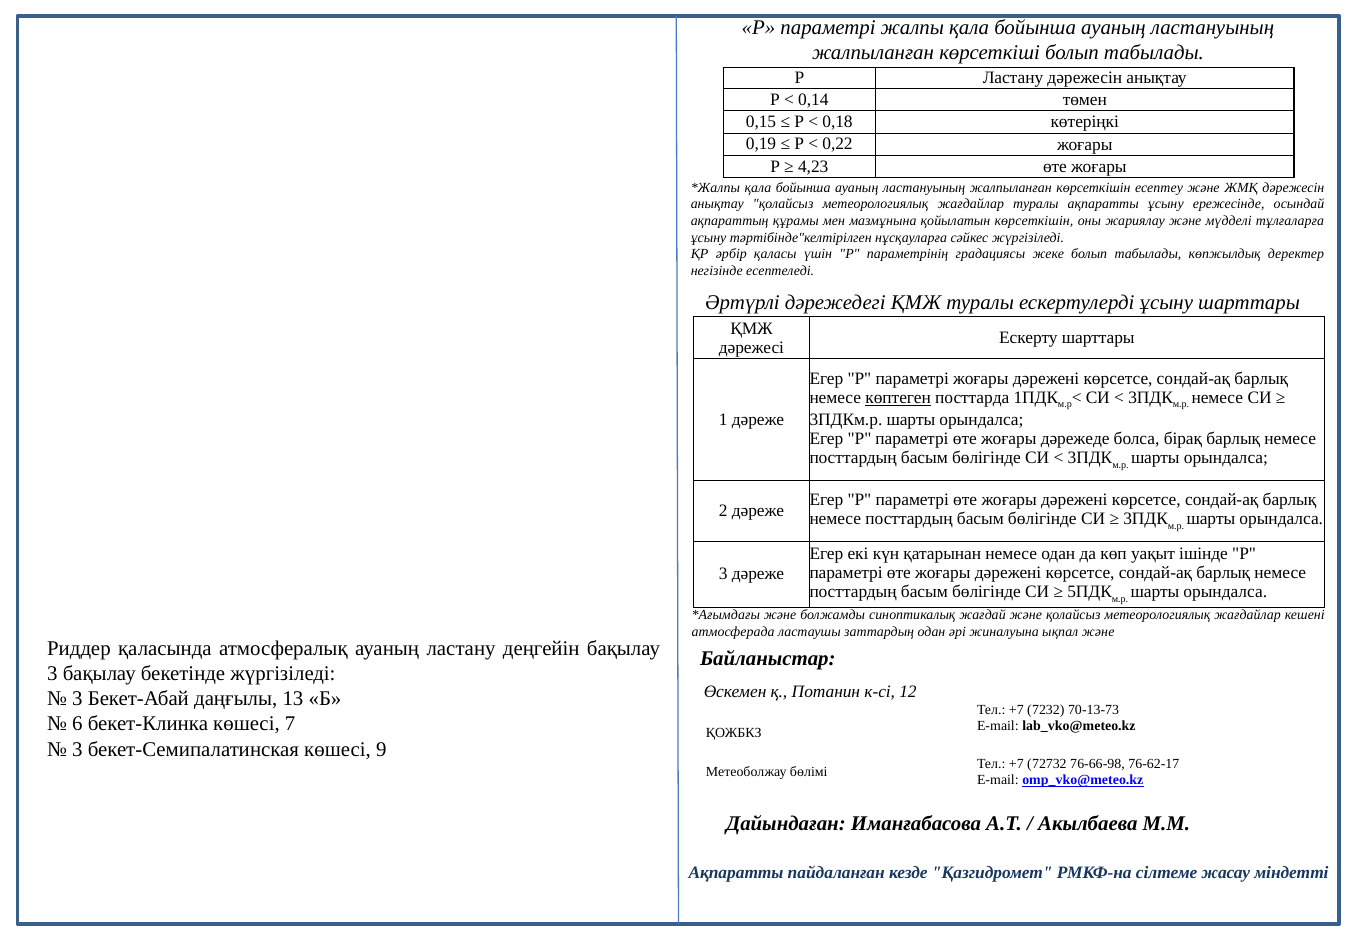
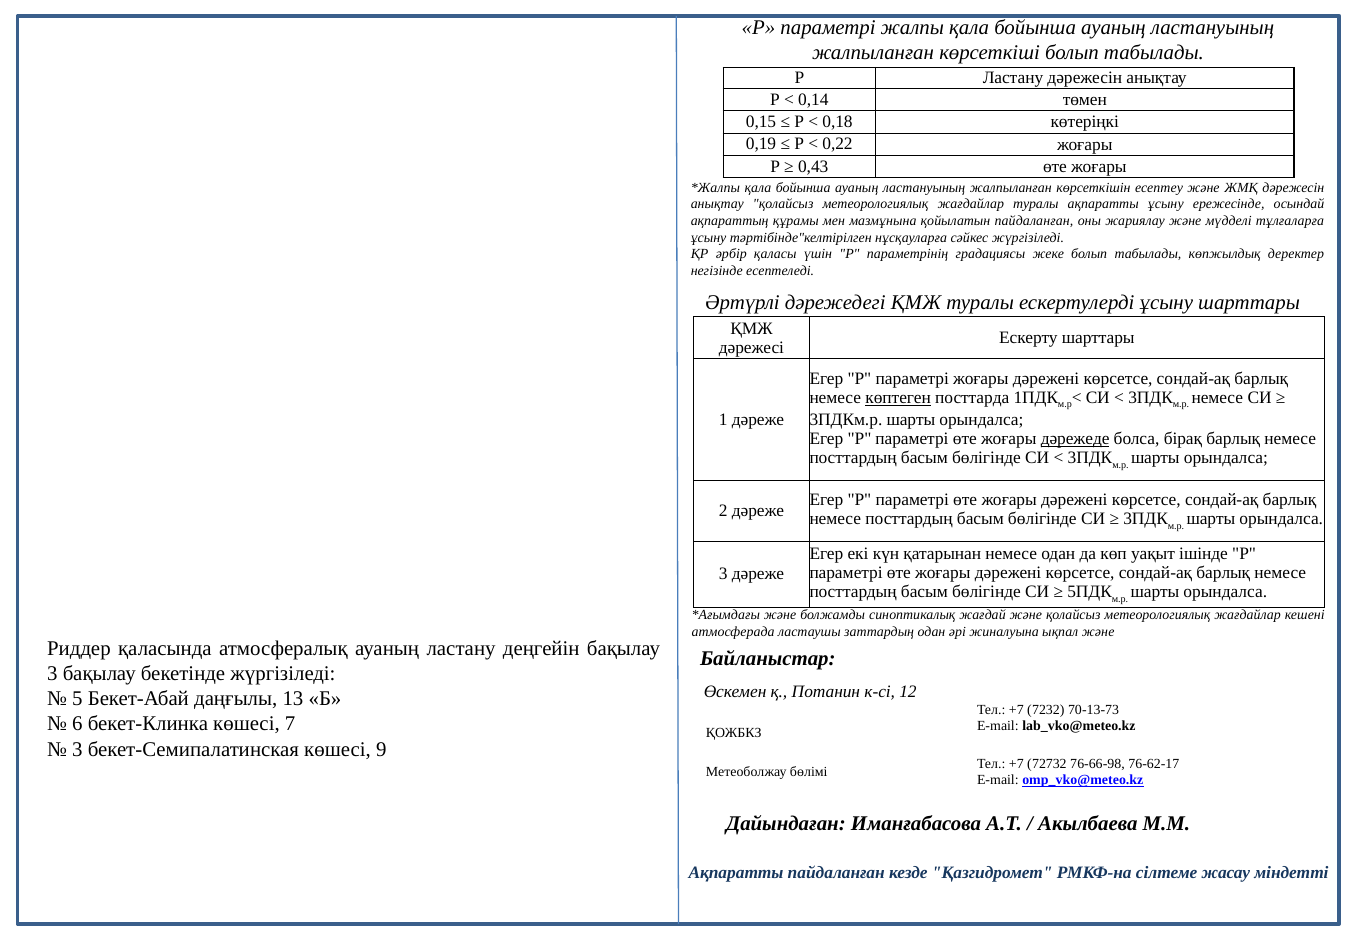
4,23: 4,23 -> 0,43
қойылатын көрсеткішін: көрсеткішін -> пайдаланған
дәрежеде underline: none -> present
3 at (77, 699): 3 -> 5
